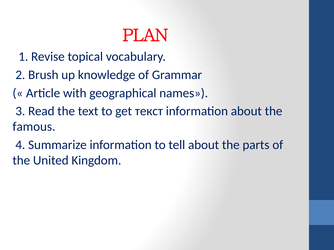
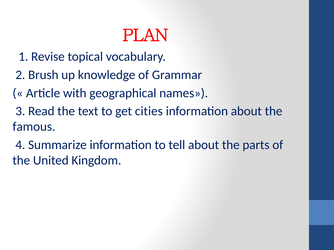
текст: текст -> cities
